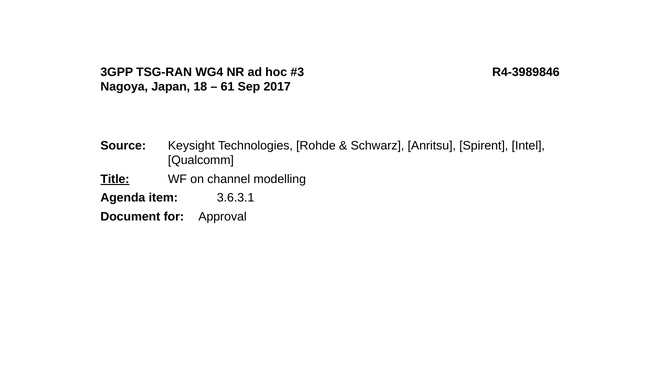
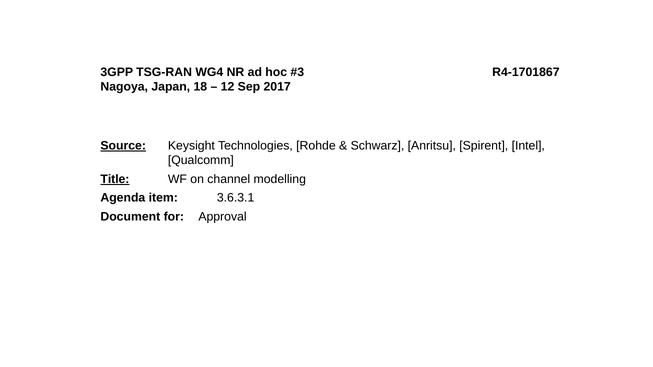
R4-3989846: R4-3989846 -> R4-1701867
61: 61 -> 12
Source underline: none -> present
